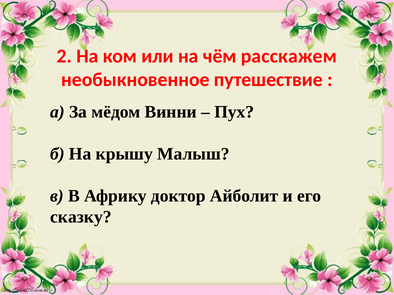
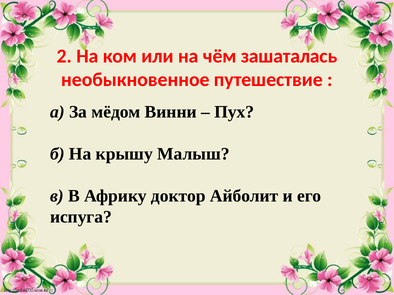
расскажем: расскажем -> зашаталась
сказку: сказку -> испуга
